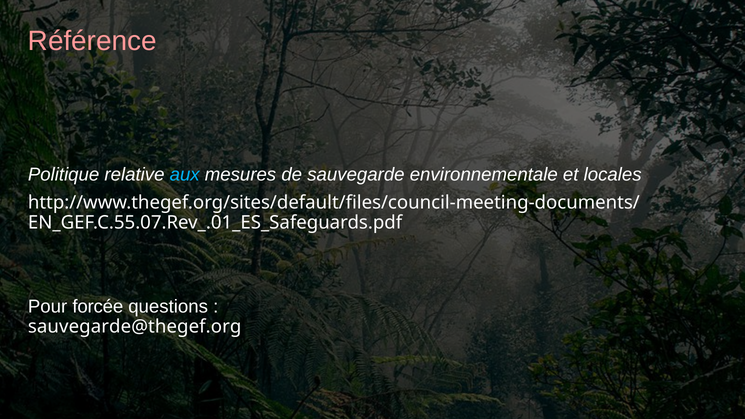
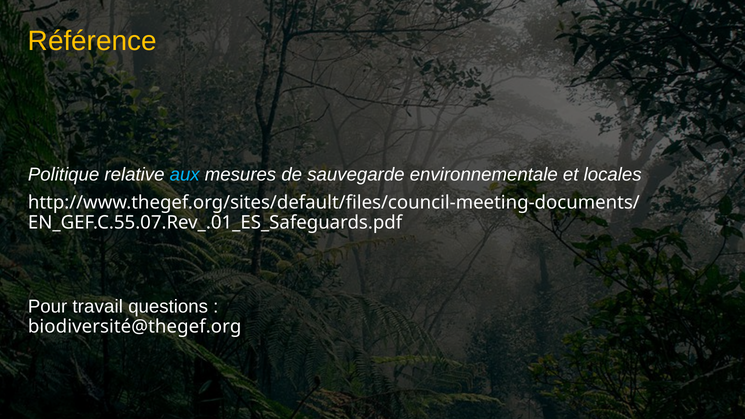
Référence colour: pink -> yellow
forcée: forcée -> travail
sauvegarde@thegef.org: sauvegarde@thegef.org -> biodiversité@thegef.org
